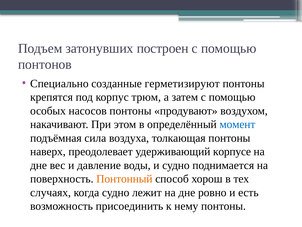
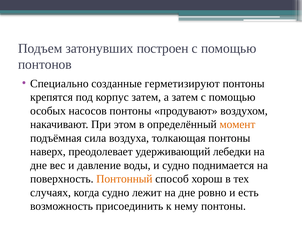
корпус трюм: трюм -> затем
момент colour: blue -> orange
корпусе: корпусе -> лебедки
